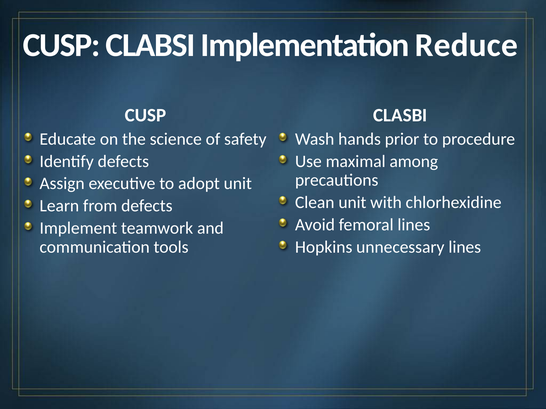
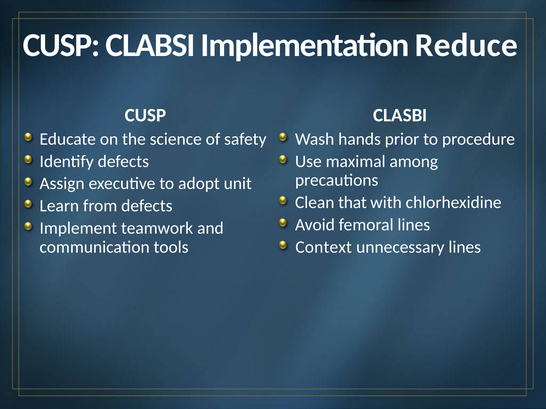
Clean unit: unit -> that
Hopkins: Hopkins -> Context
